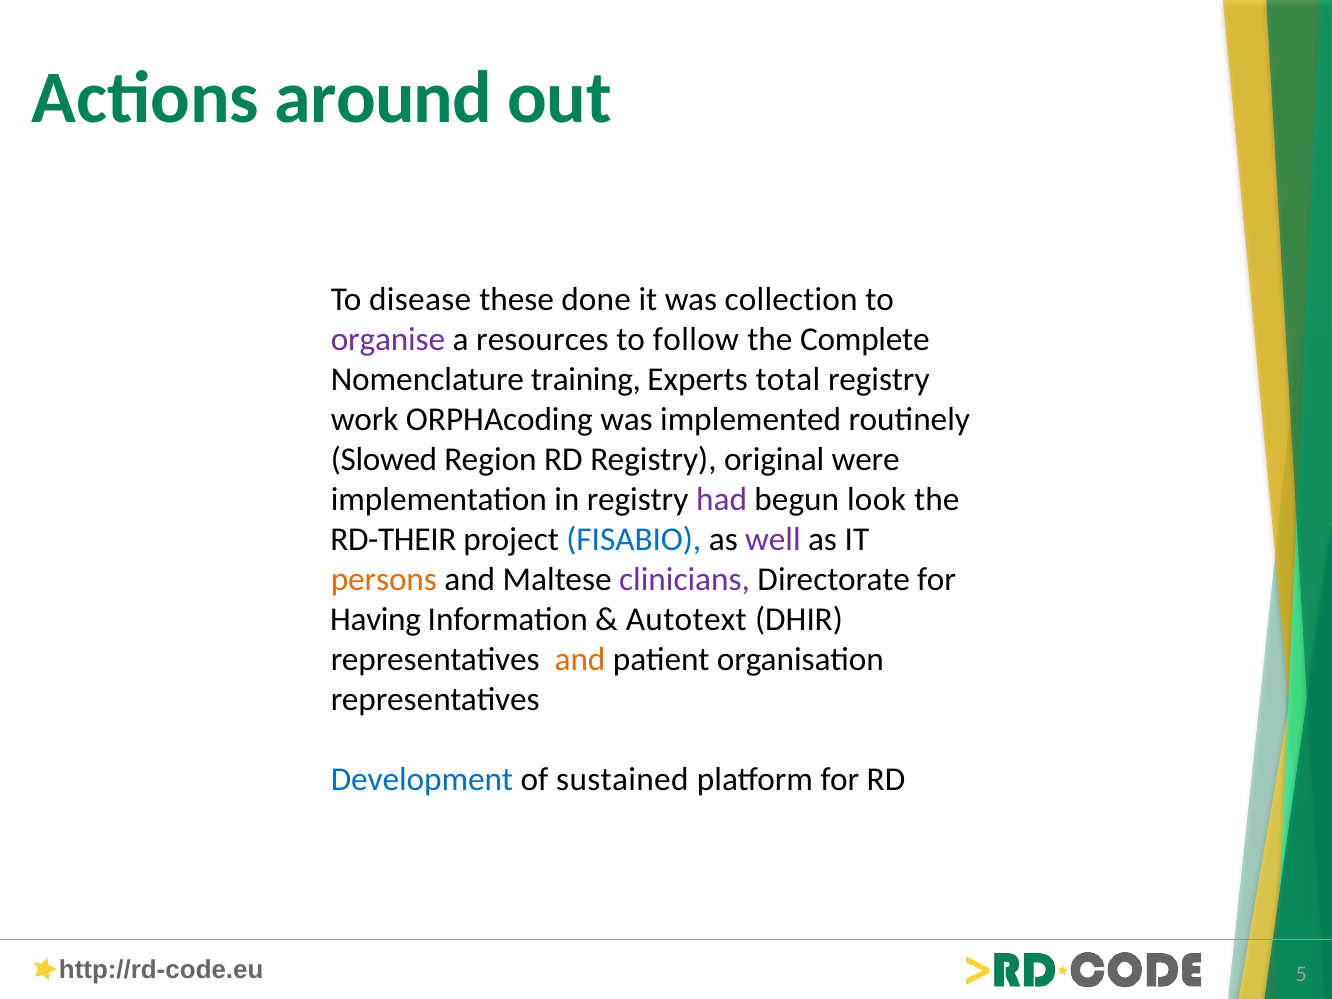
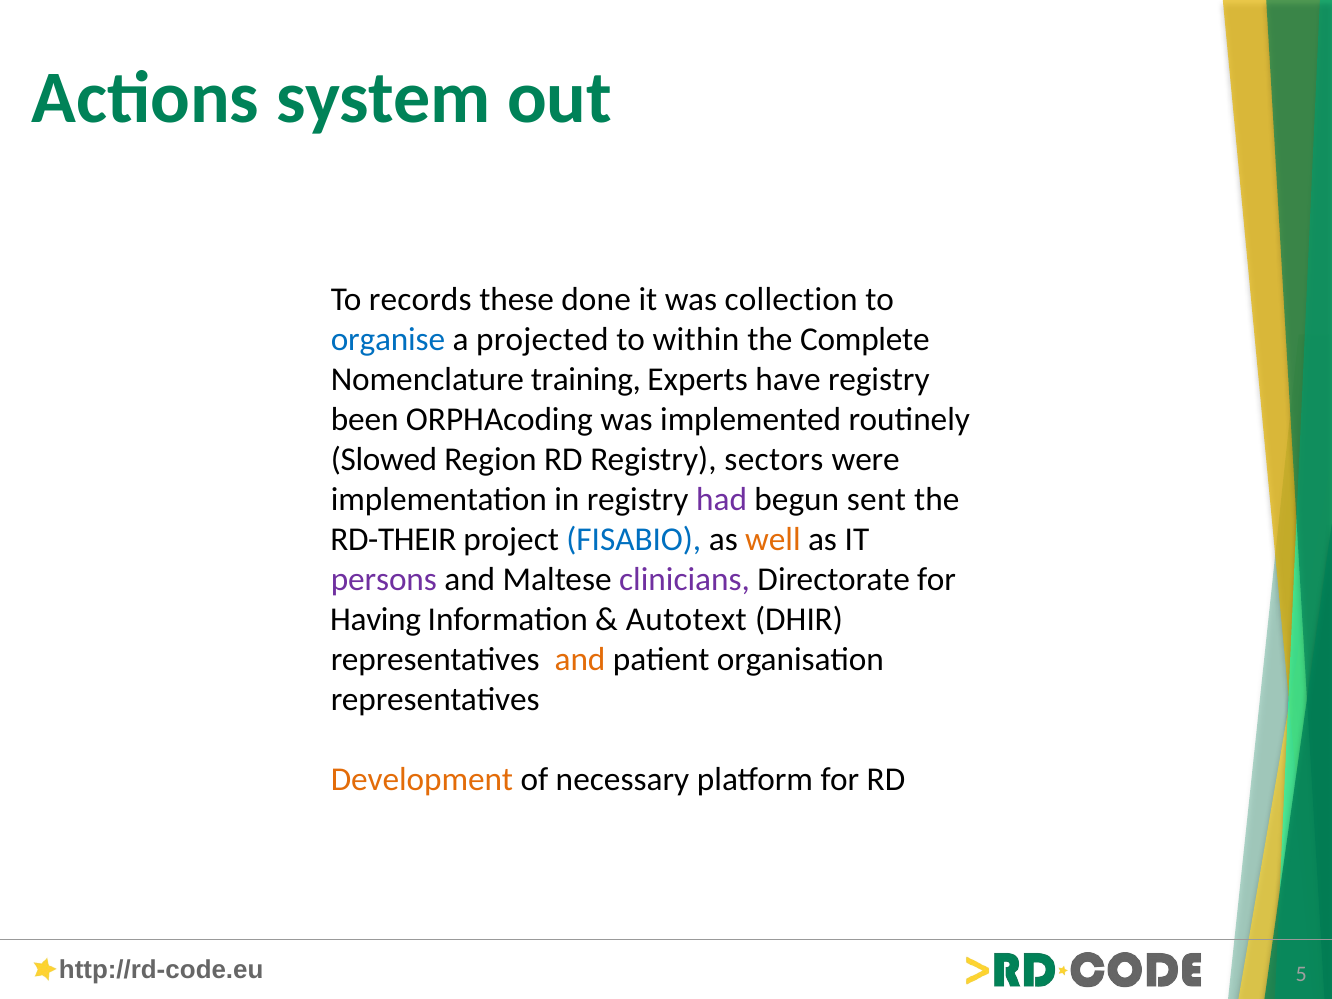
around: around -> system
disease: disease -> records
organise colour: purple -> blue
resources: resources -> projected
follow: follow -> within
total: total -> have
work: work -> been
original: original -> sectors
look: look -> sent
well colour: purple -> orange
persons colour: orange -> purple
Development colour: blue -> orange
sustained: sustained -> necessary
